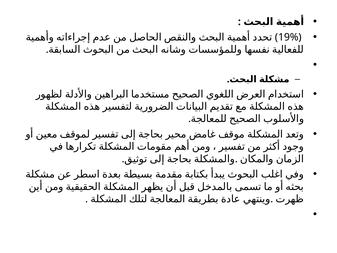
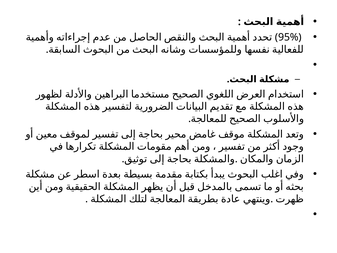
19%: 19% -> 95%
